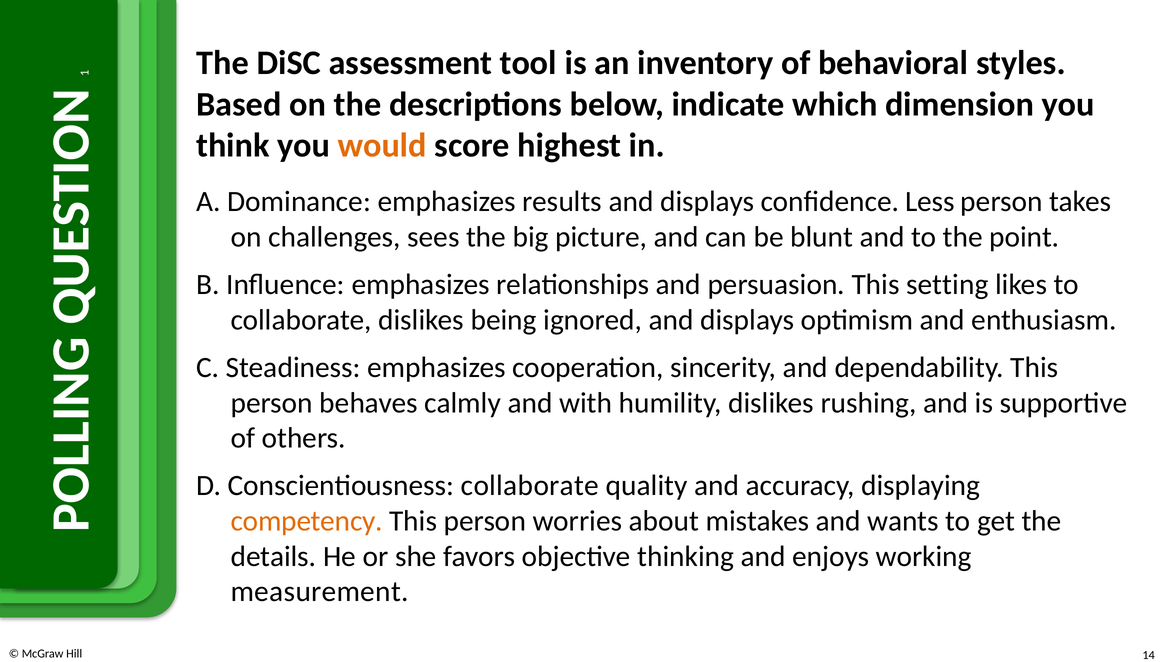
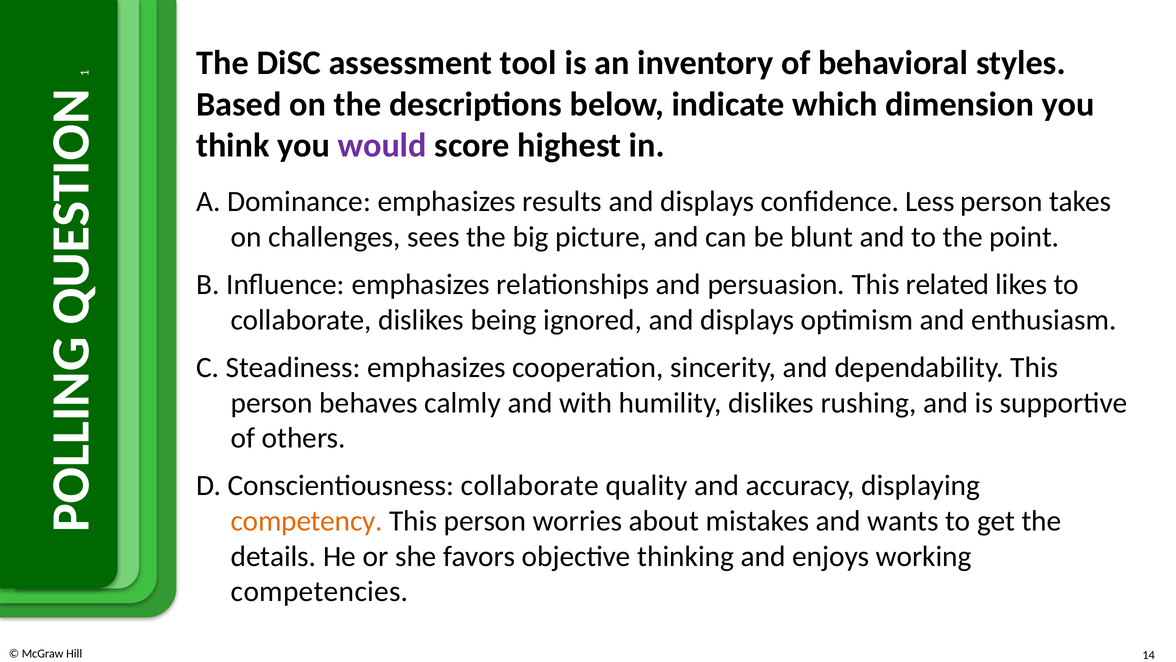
would colour: orange -> purple
setting: setting -> related
measurement: measurement -> competencies
